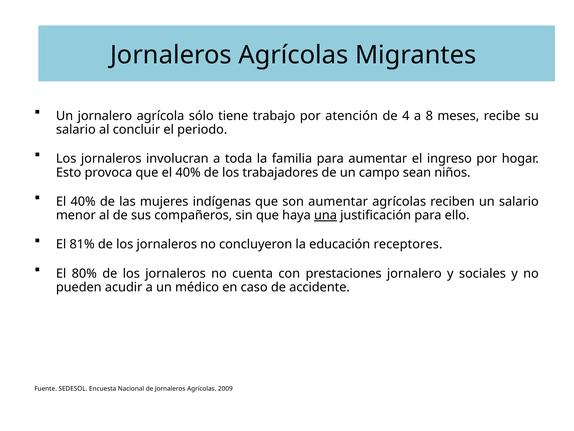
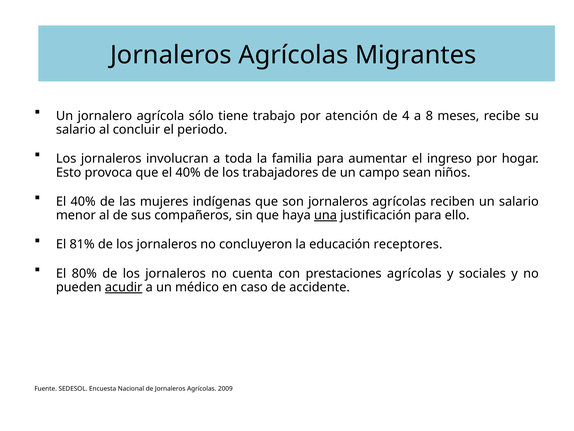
son aumentar: aumentar -> jornaleros
prestaciones jornalero: jornalero -> agrícolas
acudir underline: none -> present
